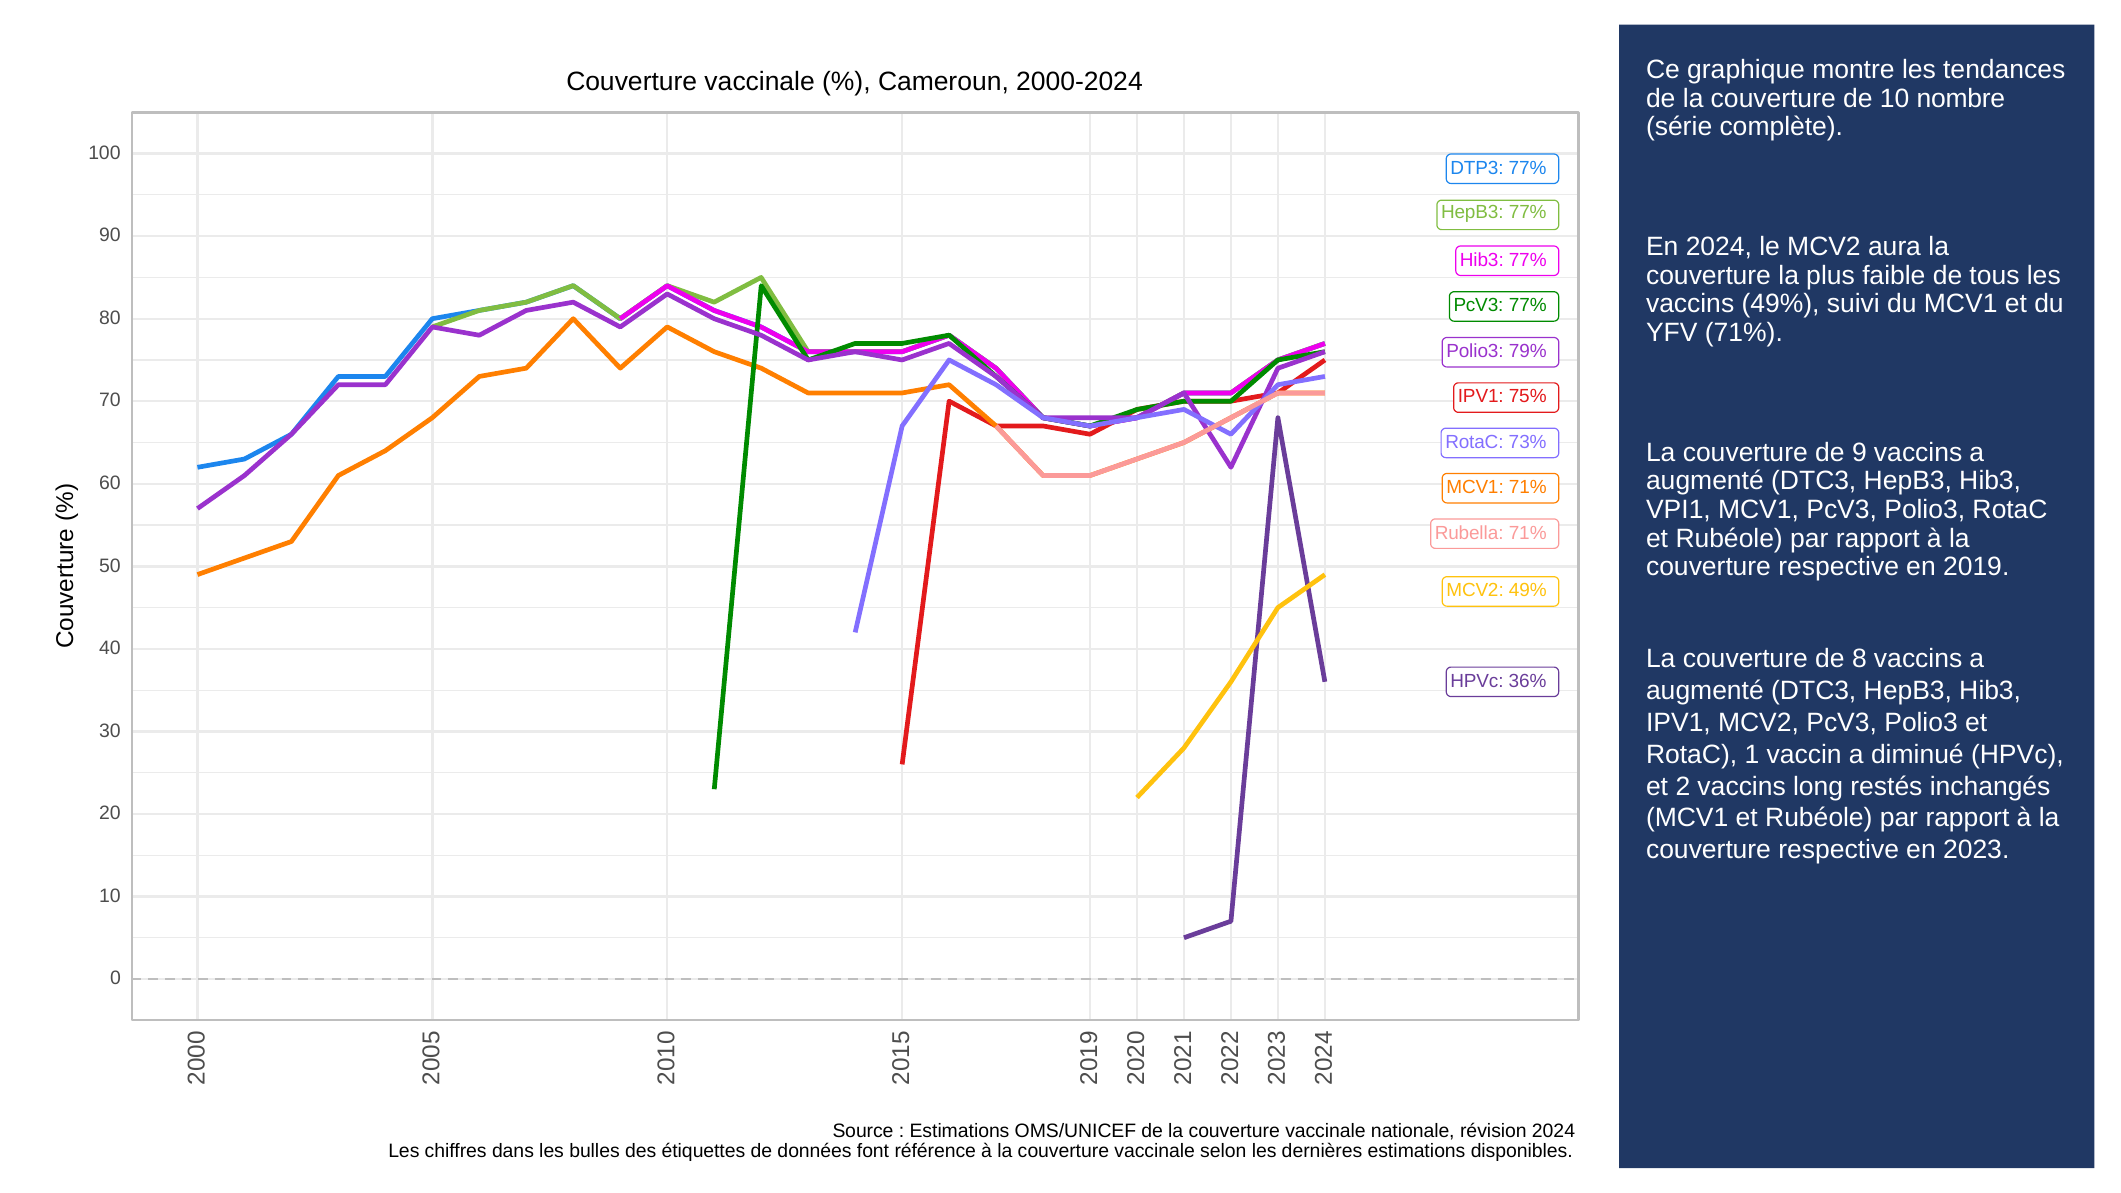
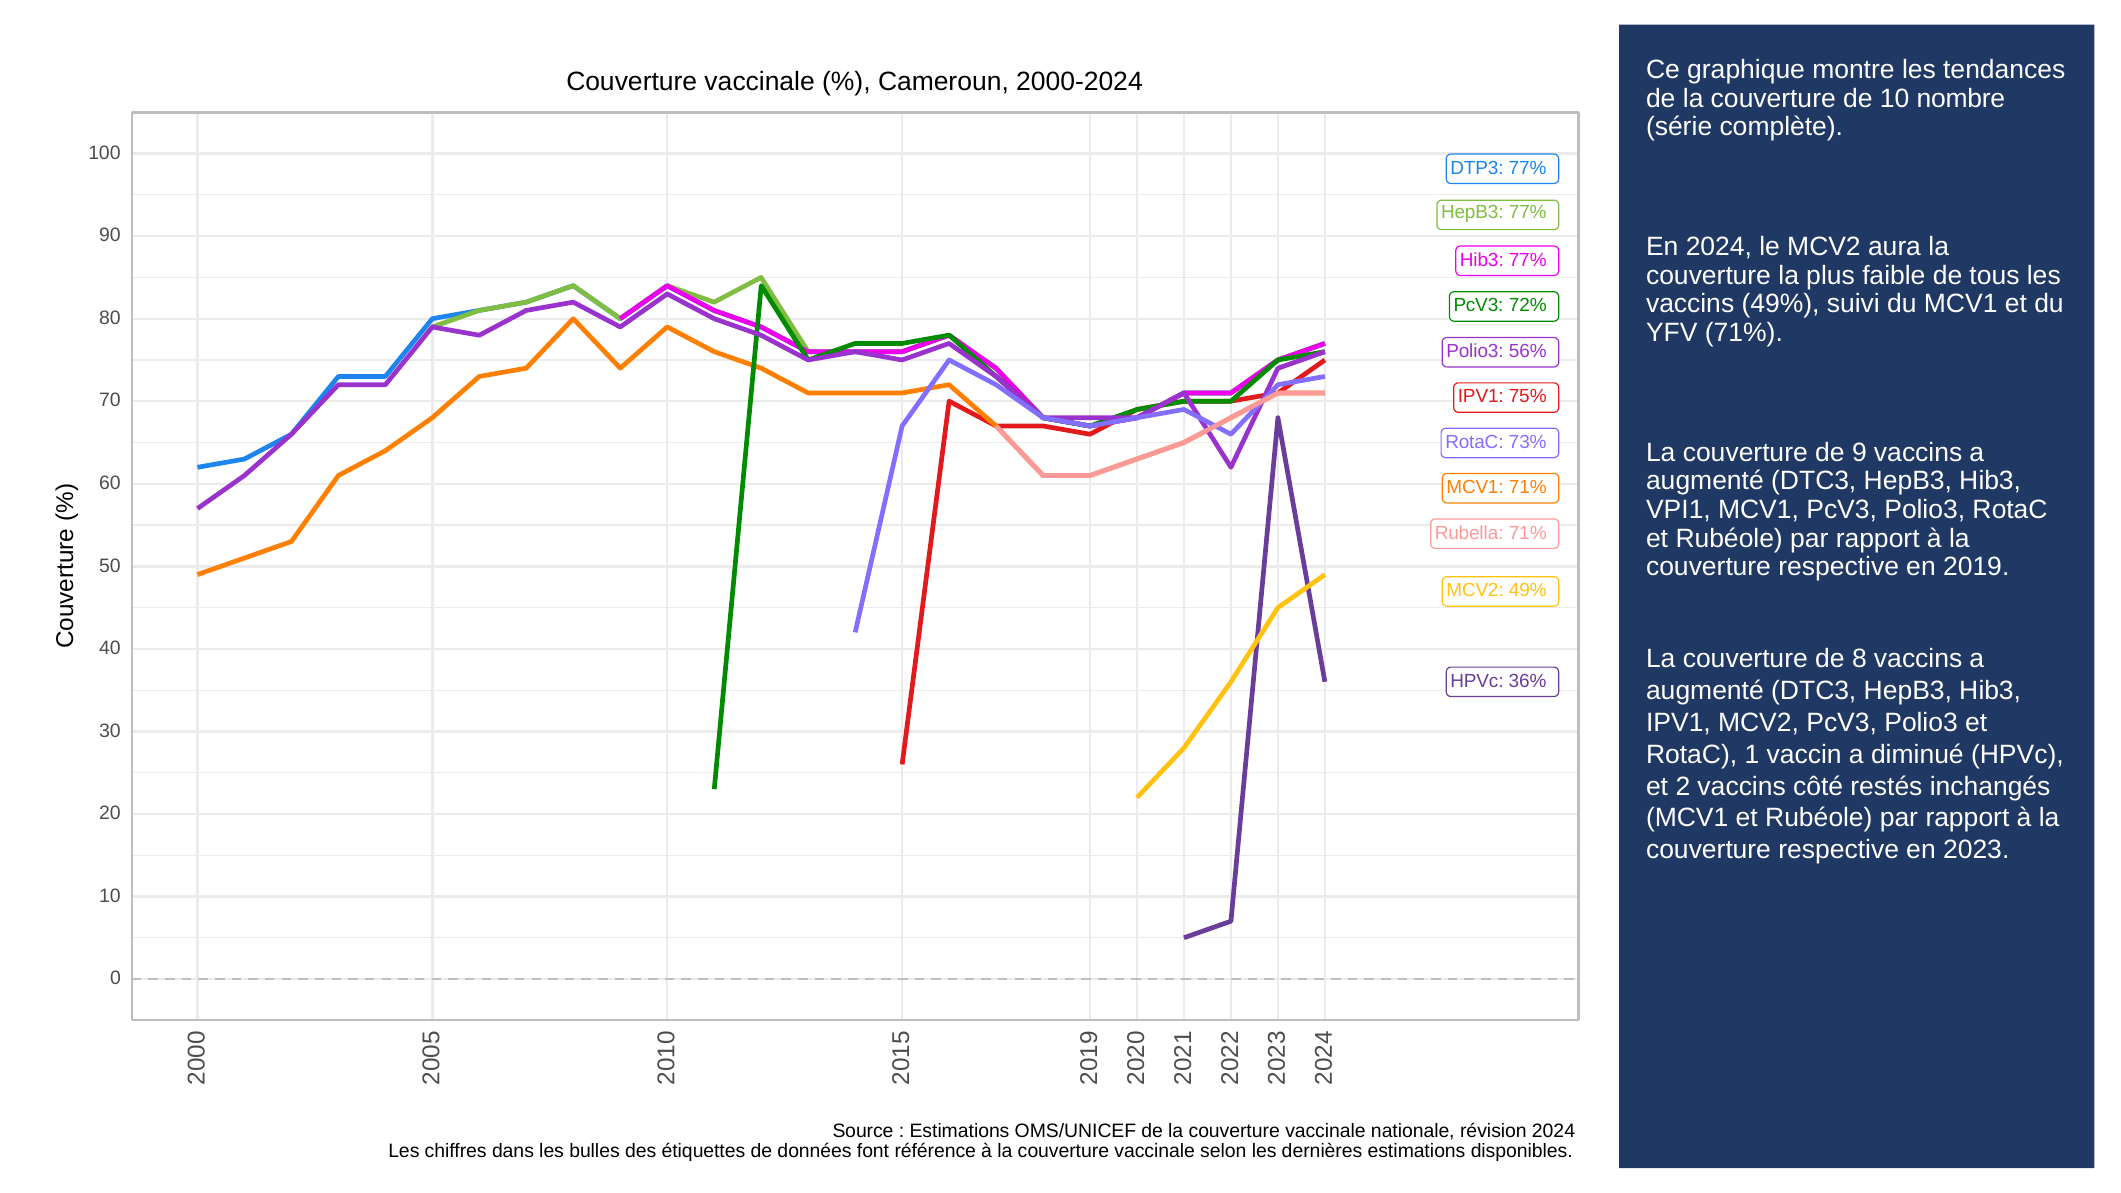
PcV3 77%: 77% -> 72%
79%: 79% -> 56%
long: long -> côté
